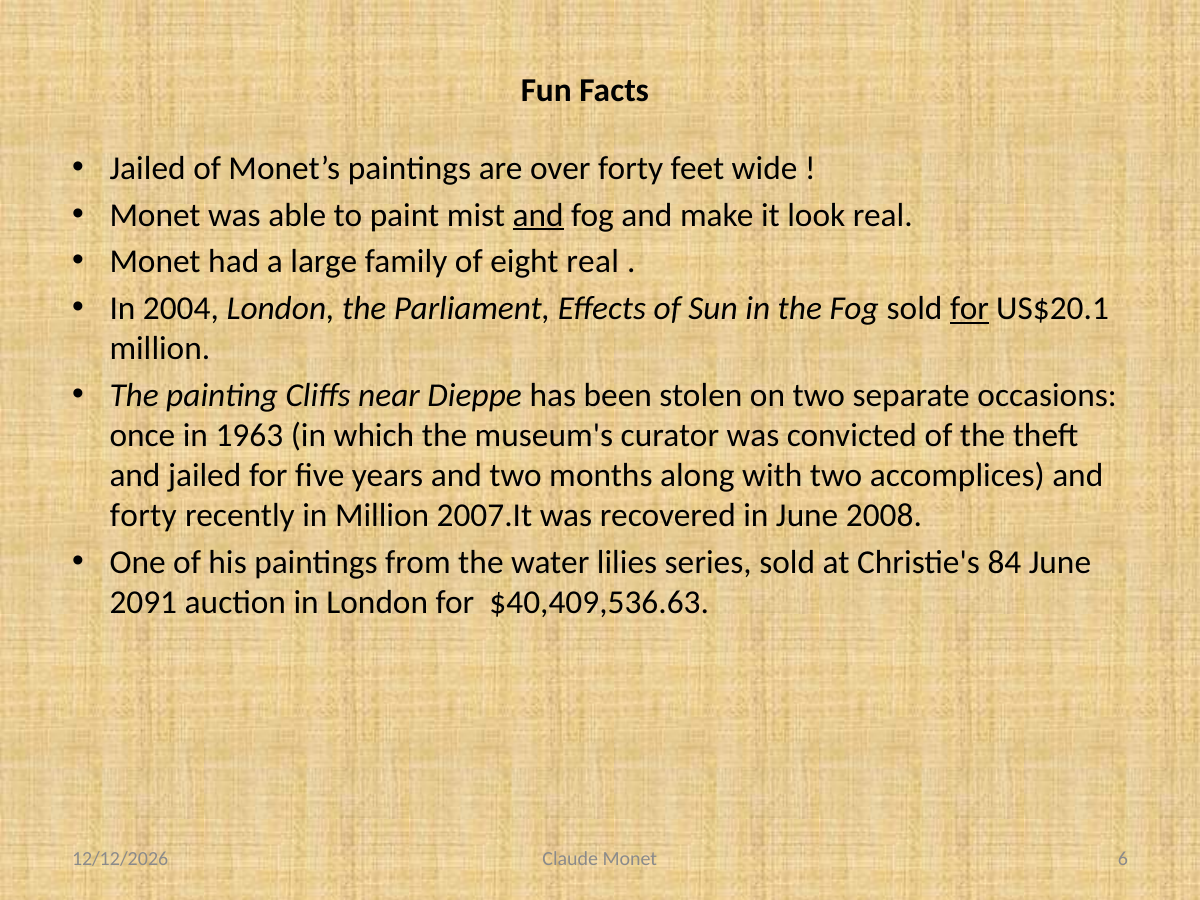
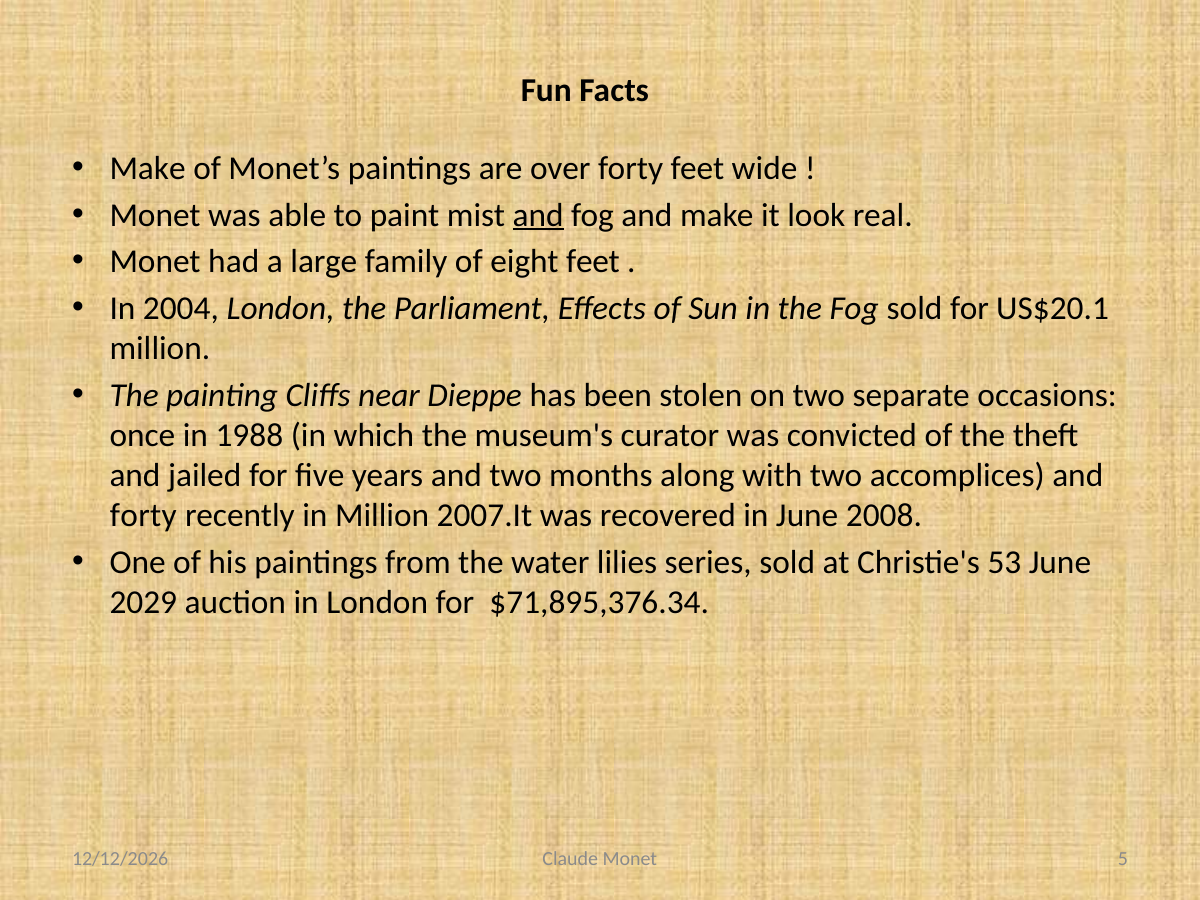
Jailed at (148, 168): Jailed -> Make
eight real: real -> feet
for at (969, 309) underline: present -> none
1963: 1963 -> 1988
84: 84 -> 53
2091: 2091 -> 2029
$40,409,536.63: $40,409,536.63 -> $71,895,376.34
6: 6 -> 5
